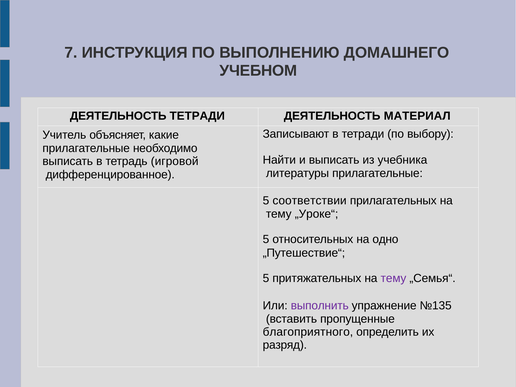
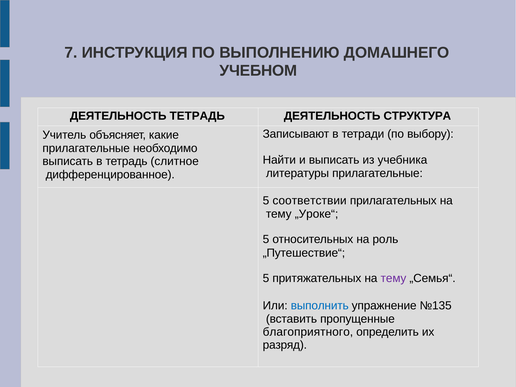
ДЕЯТЕЛЬНОСТЬ ТЕТРАДИ: ТЕТРАДИ -> ТЕТРАДЬ
МАТЕРИАЛ: МАТЕРИАЛ -> СТРУКТУРА
игровой: игровой -> слитное
одно: одно -> роль
выполнить colour: purple -> blue
